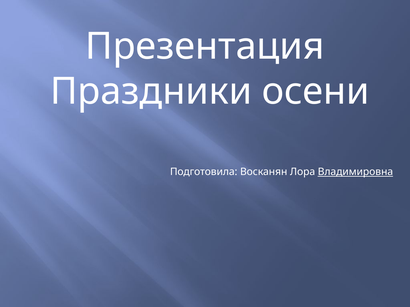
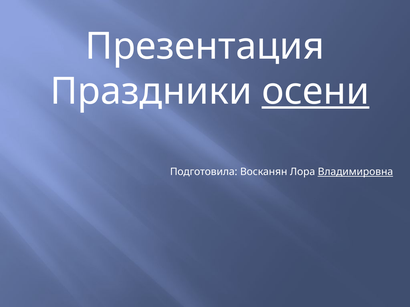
осени underline: none -> present
